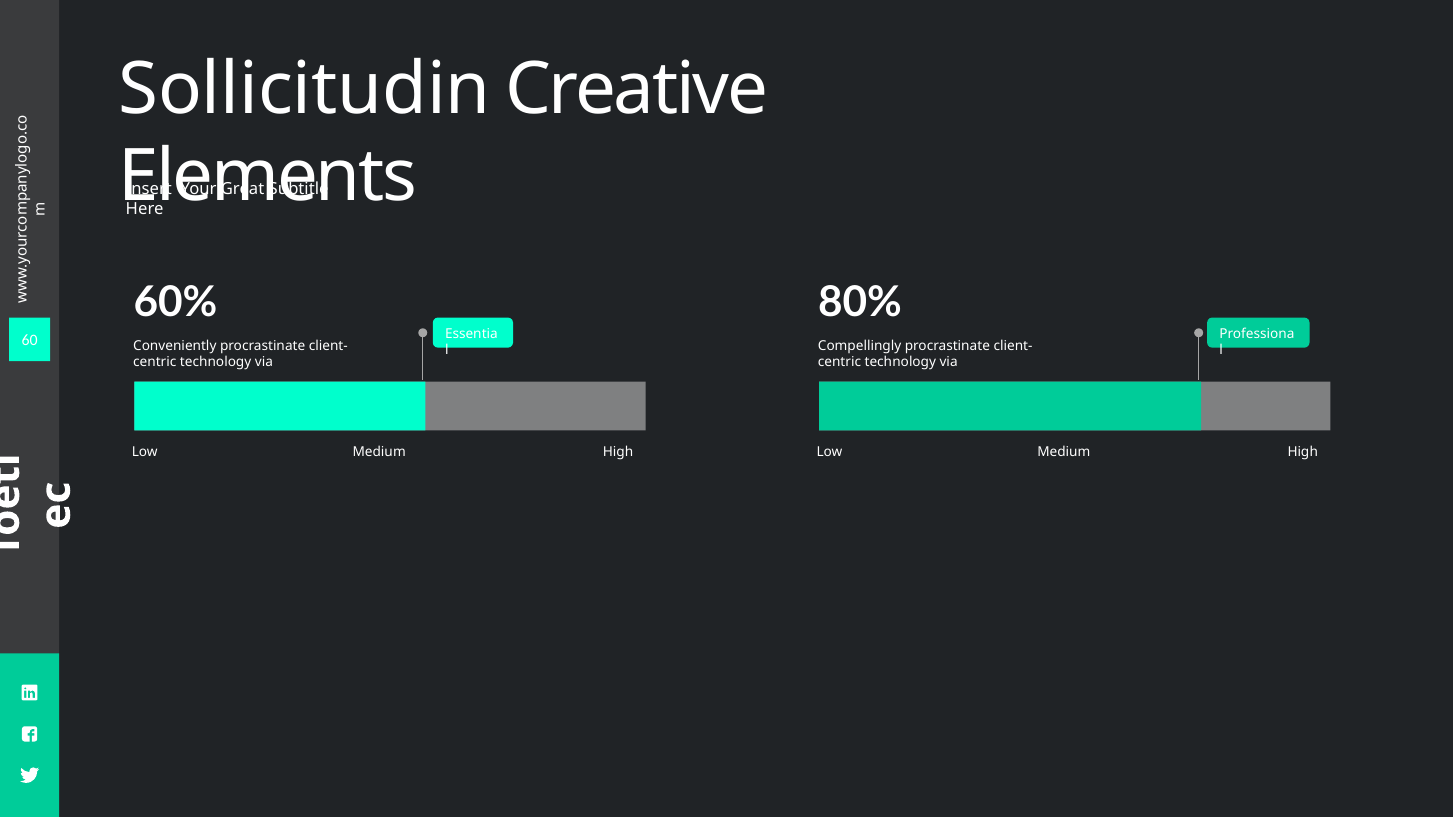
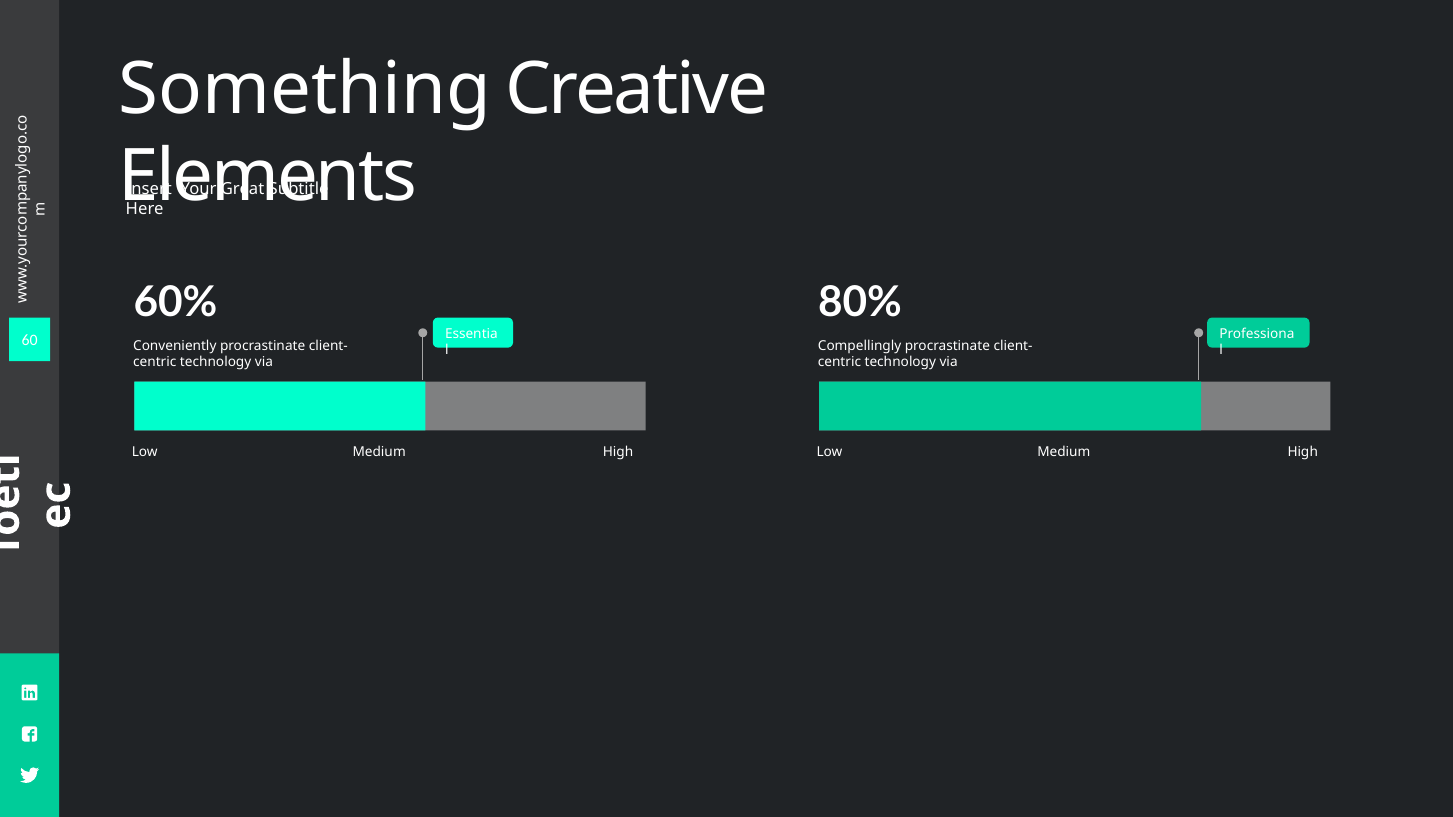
Sollicitudin: Sollicitudin -> Something
